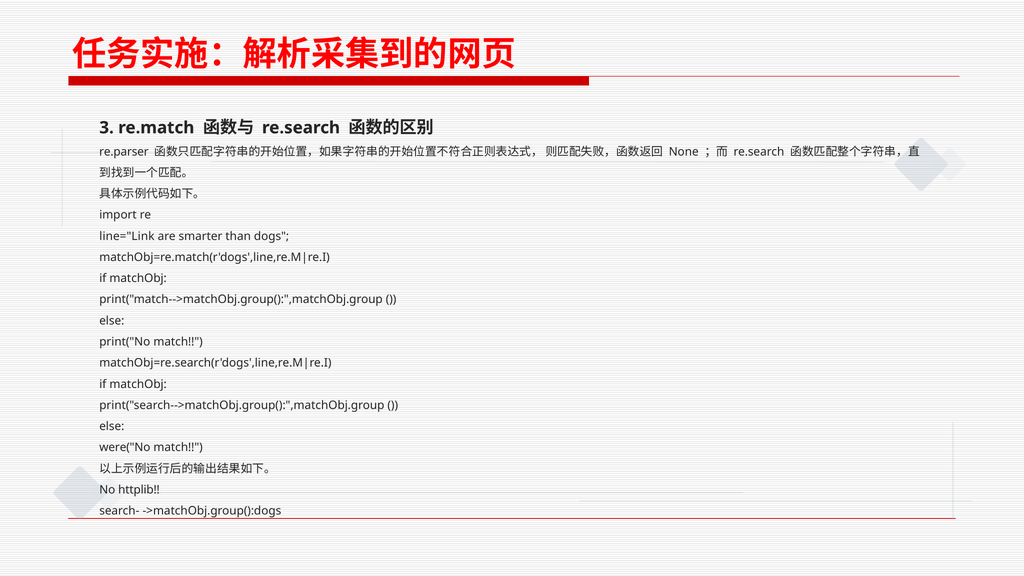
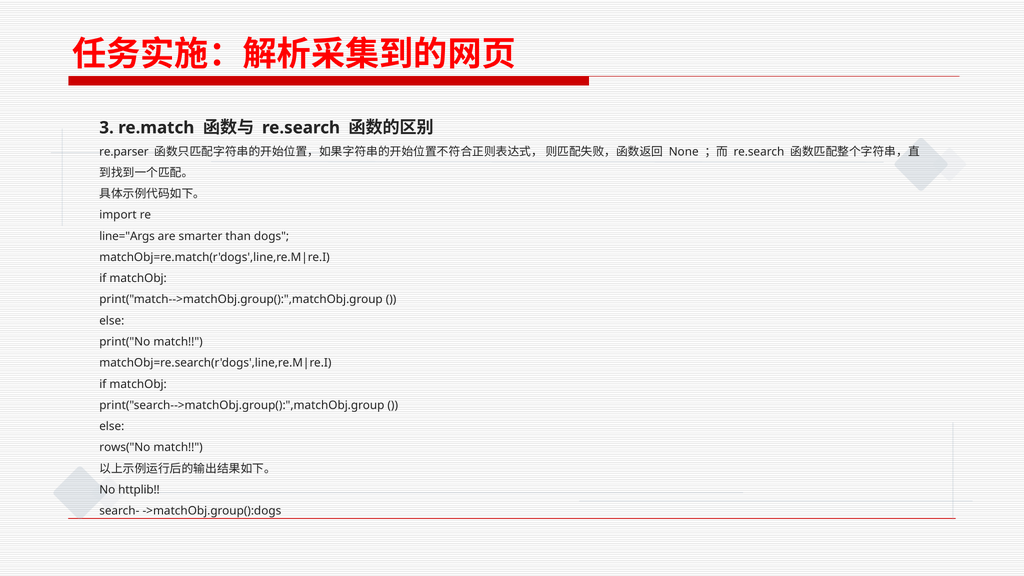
line="Link: line="Link -> line="Args
were("No: were("No -> rows("No
